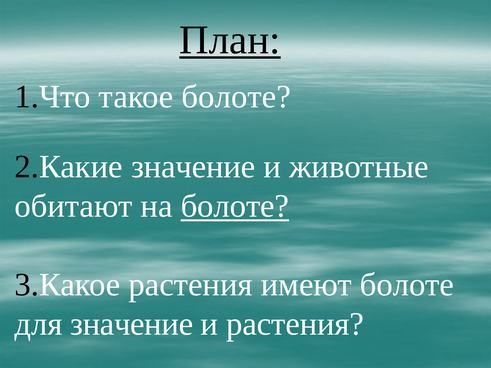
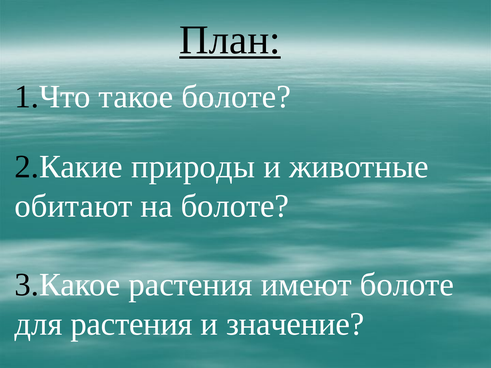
2.Какие значение: значение -> природы
болоте at (235, 206) underline: present -> none
для значение: значение -> растения
и растения: растения -> значение
